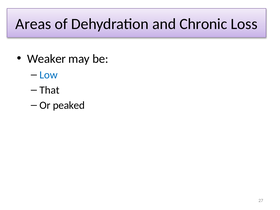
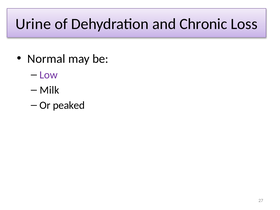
Areas: Areas -> Urine
Weaker: Weaker -> Normal
Low colour: blue -> purple
That: That -> Milk
